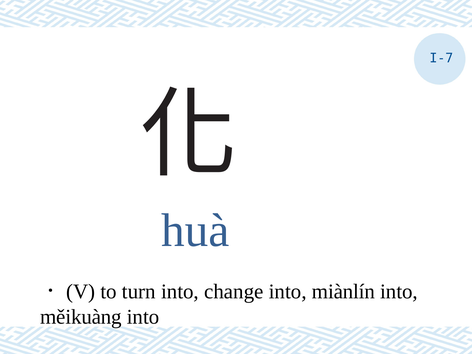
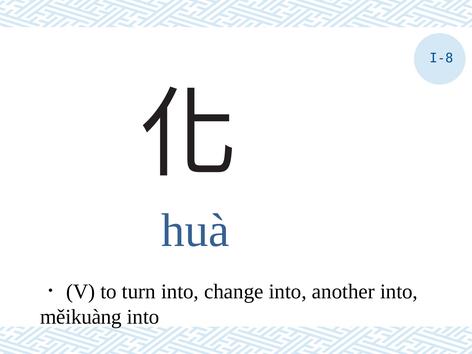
I-7: I-7 -> I-8
miànlín: miànlín -> another
